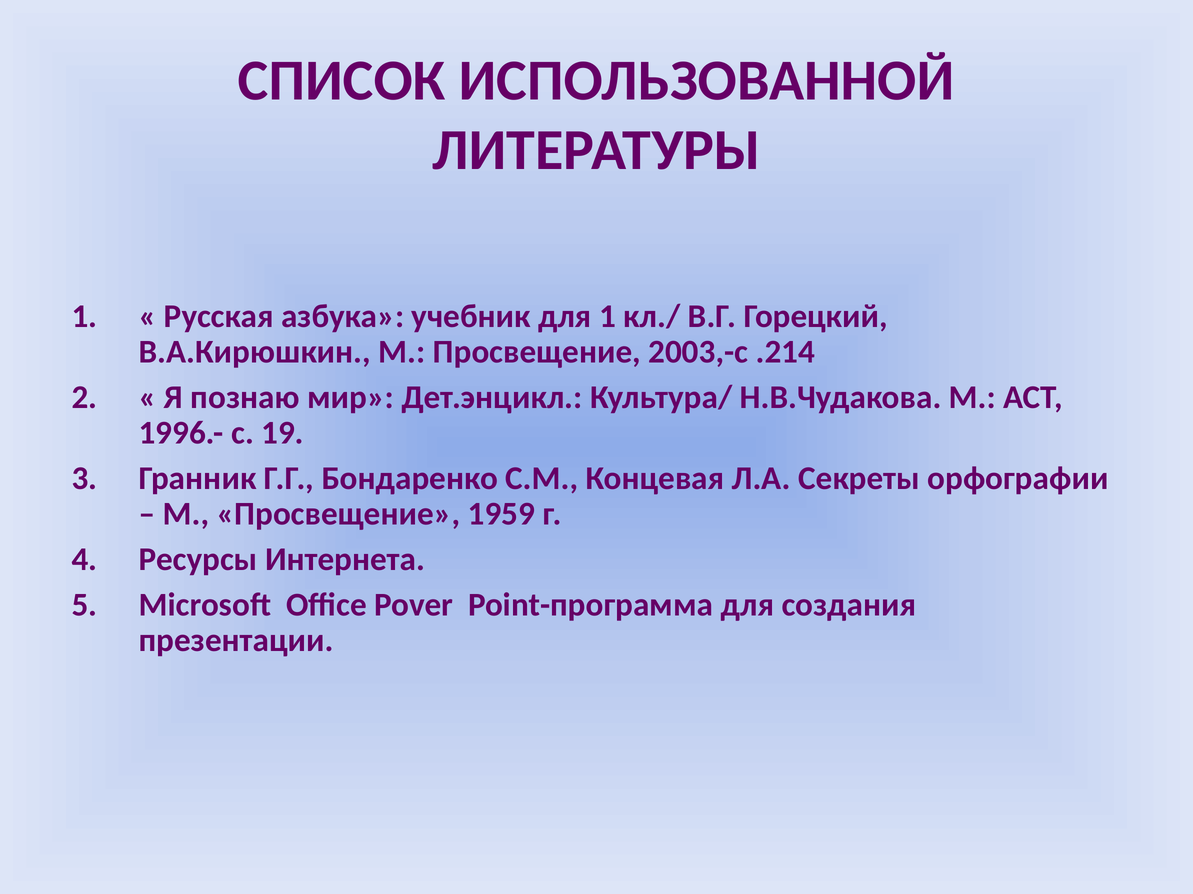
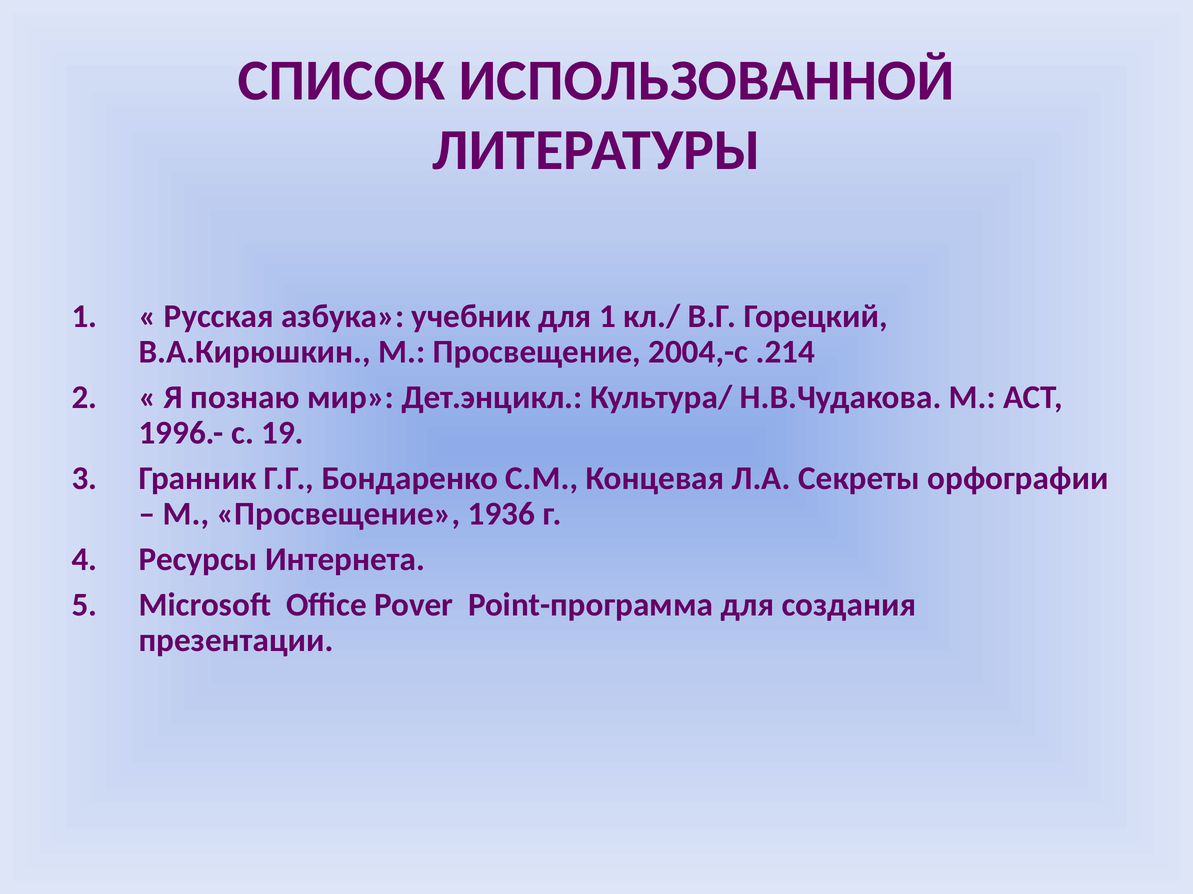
2003,-с: 2003,-с -> 2004,-с
1959: 1959 -> 1936
